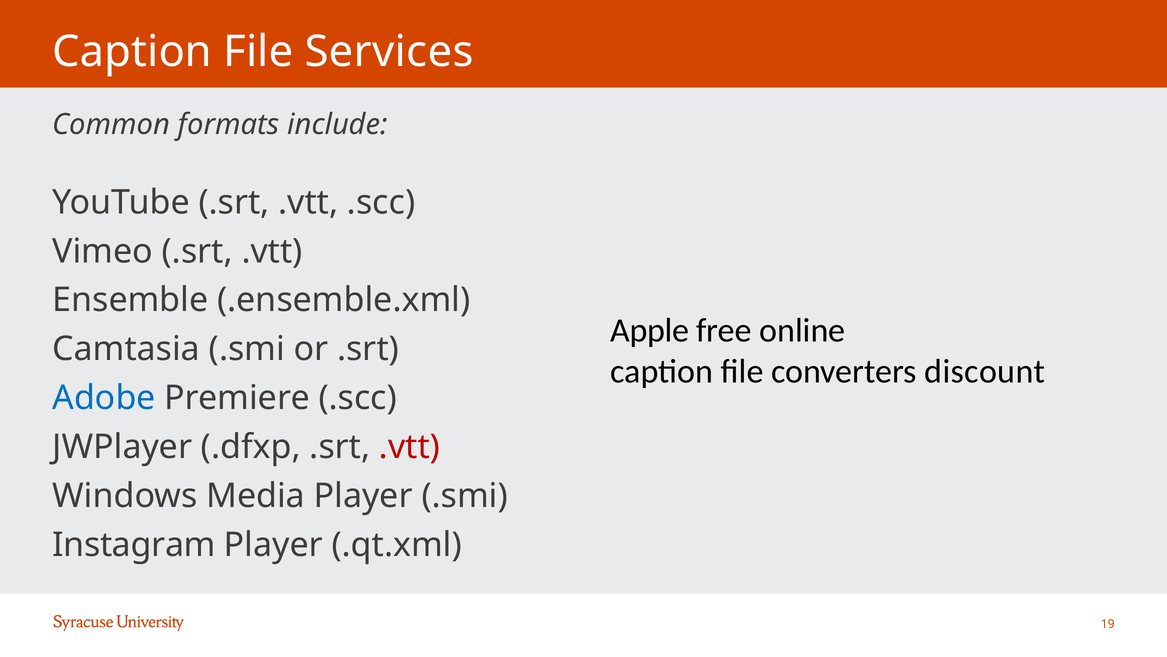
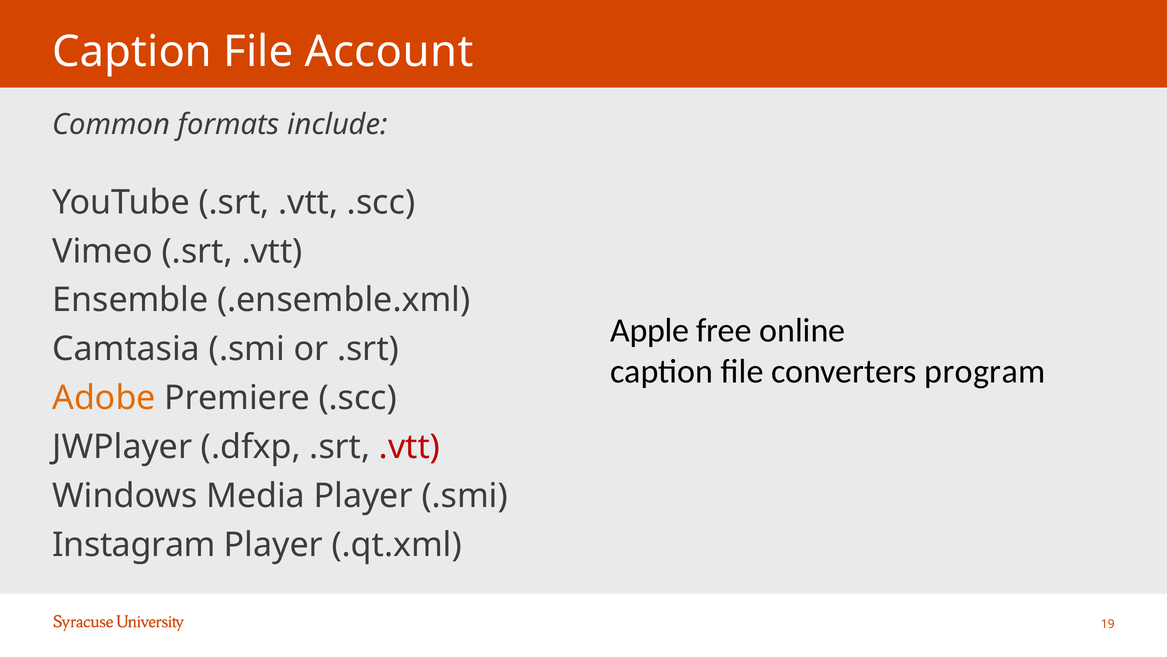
Services: Services -> Account
discount: discount -> program
Adobe colour: blue -> orange
